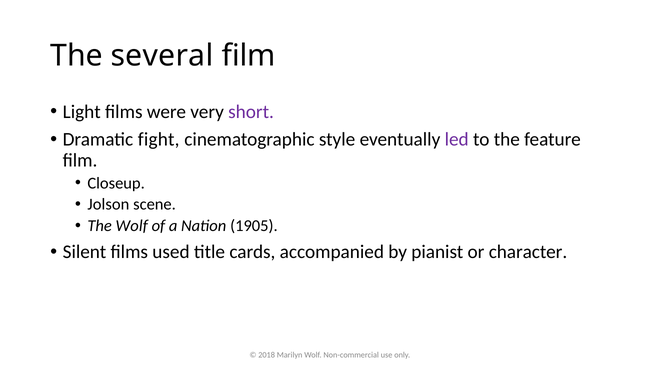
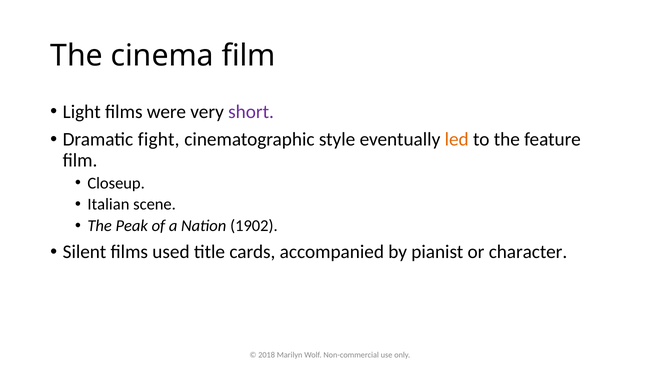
several: several -> cinema
led colour: purple -> orange
Jolson: Jolson -> Italian
The Wolf: Wolf -> Peak
1905: 1905 -> 1902
